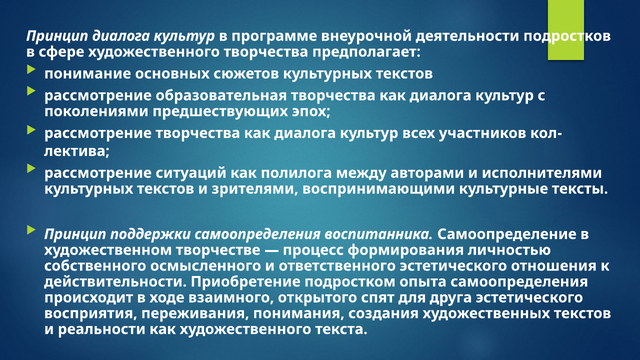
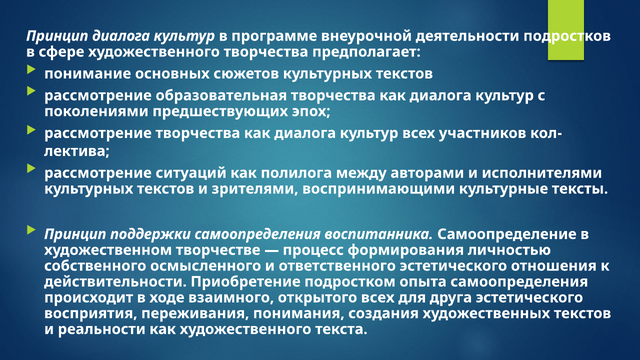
открытого спят: спят -> всех
